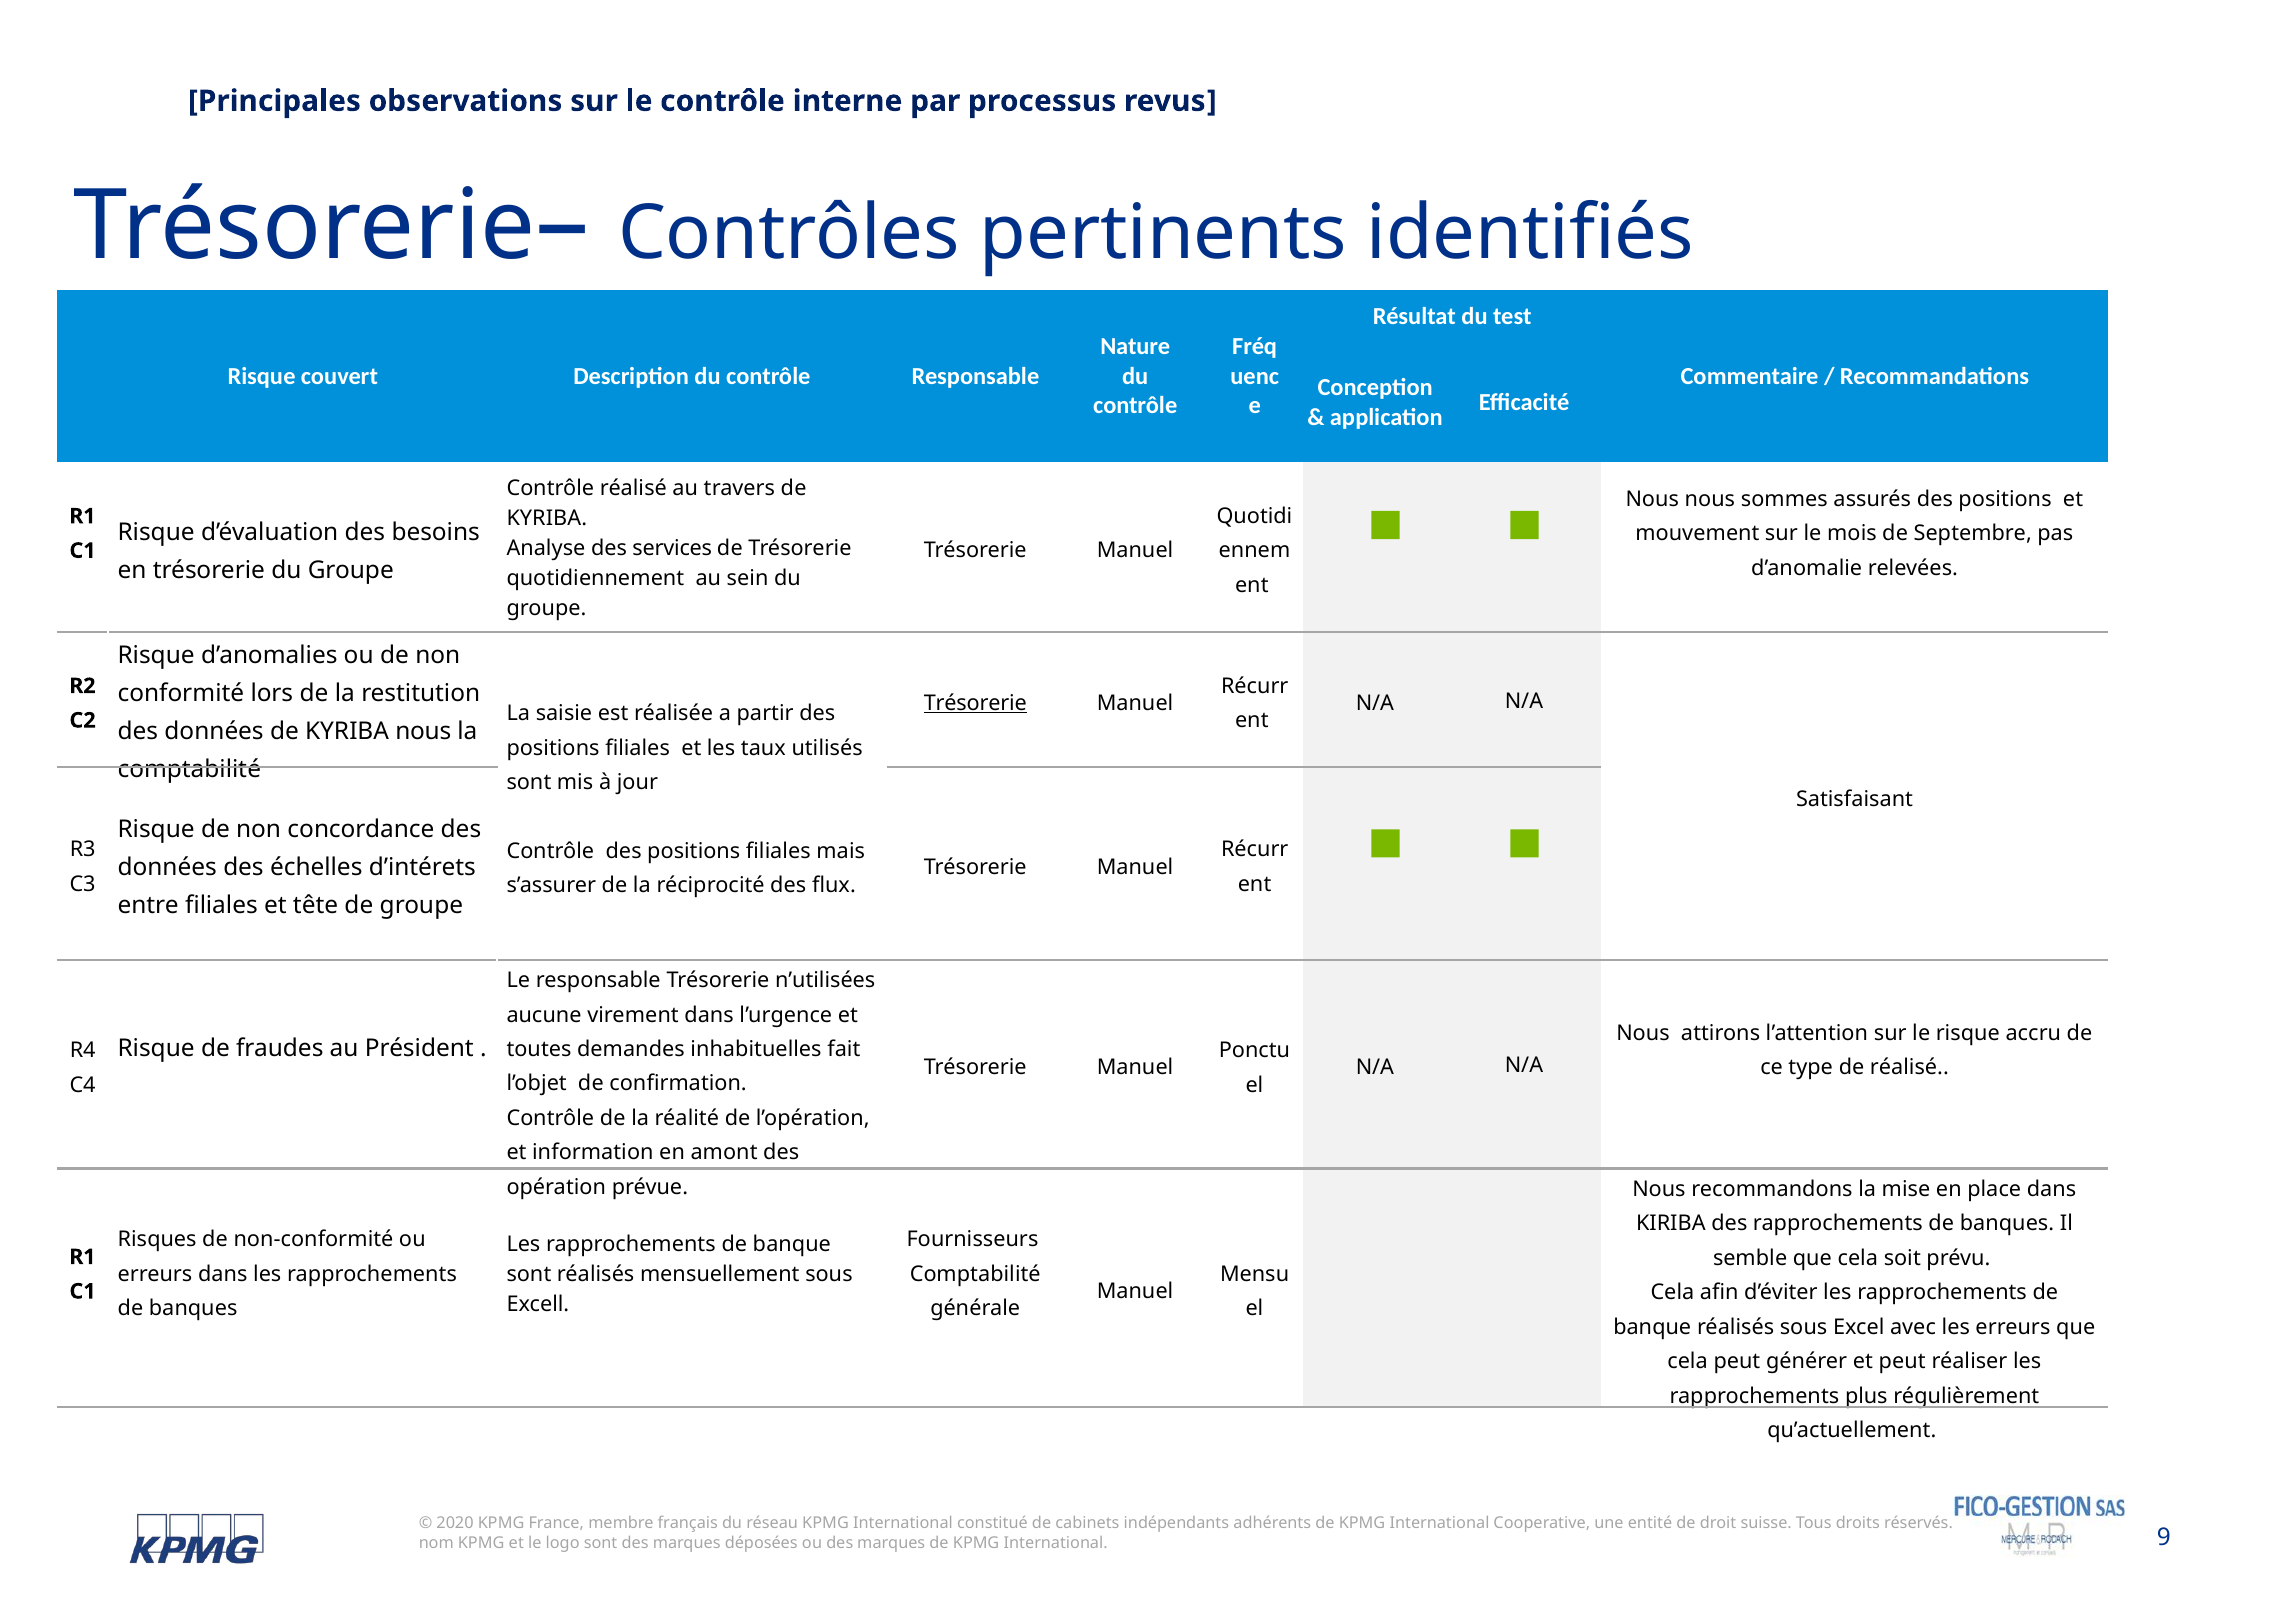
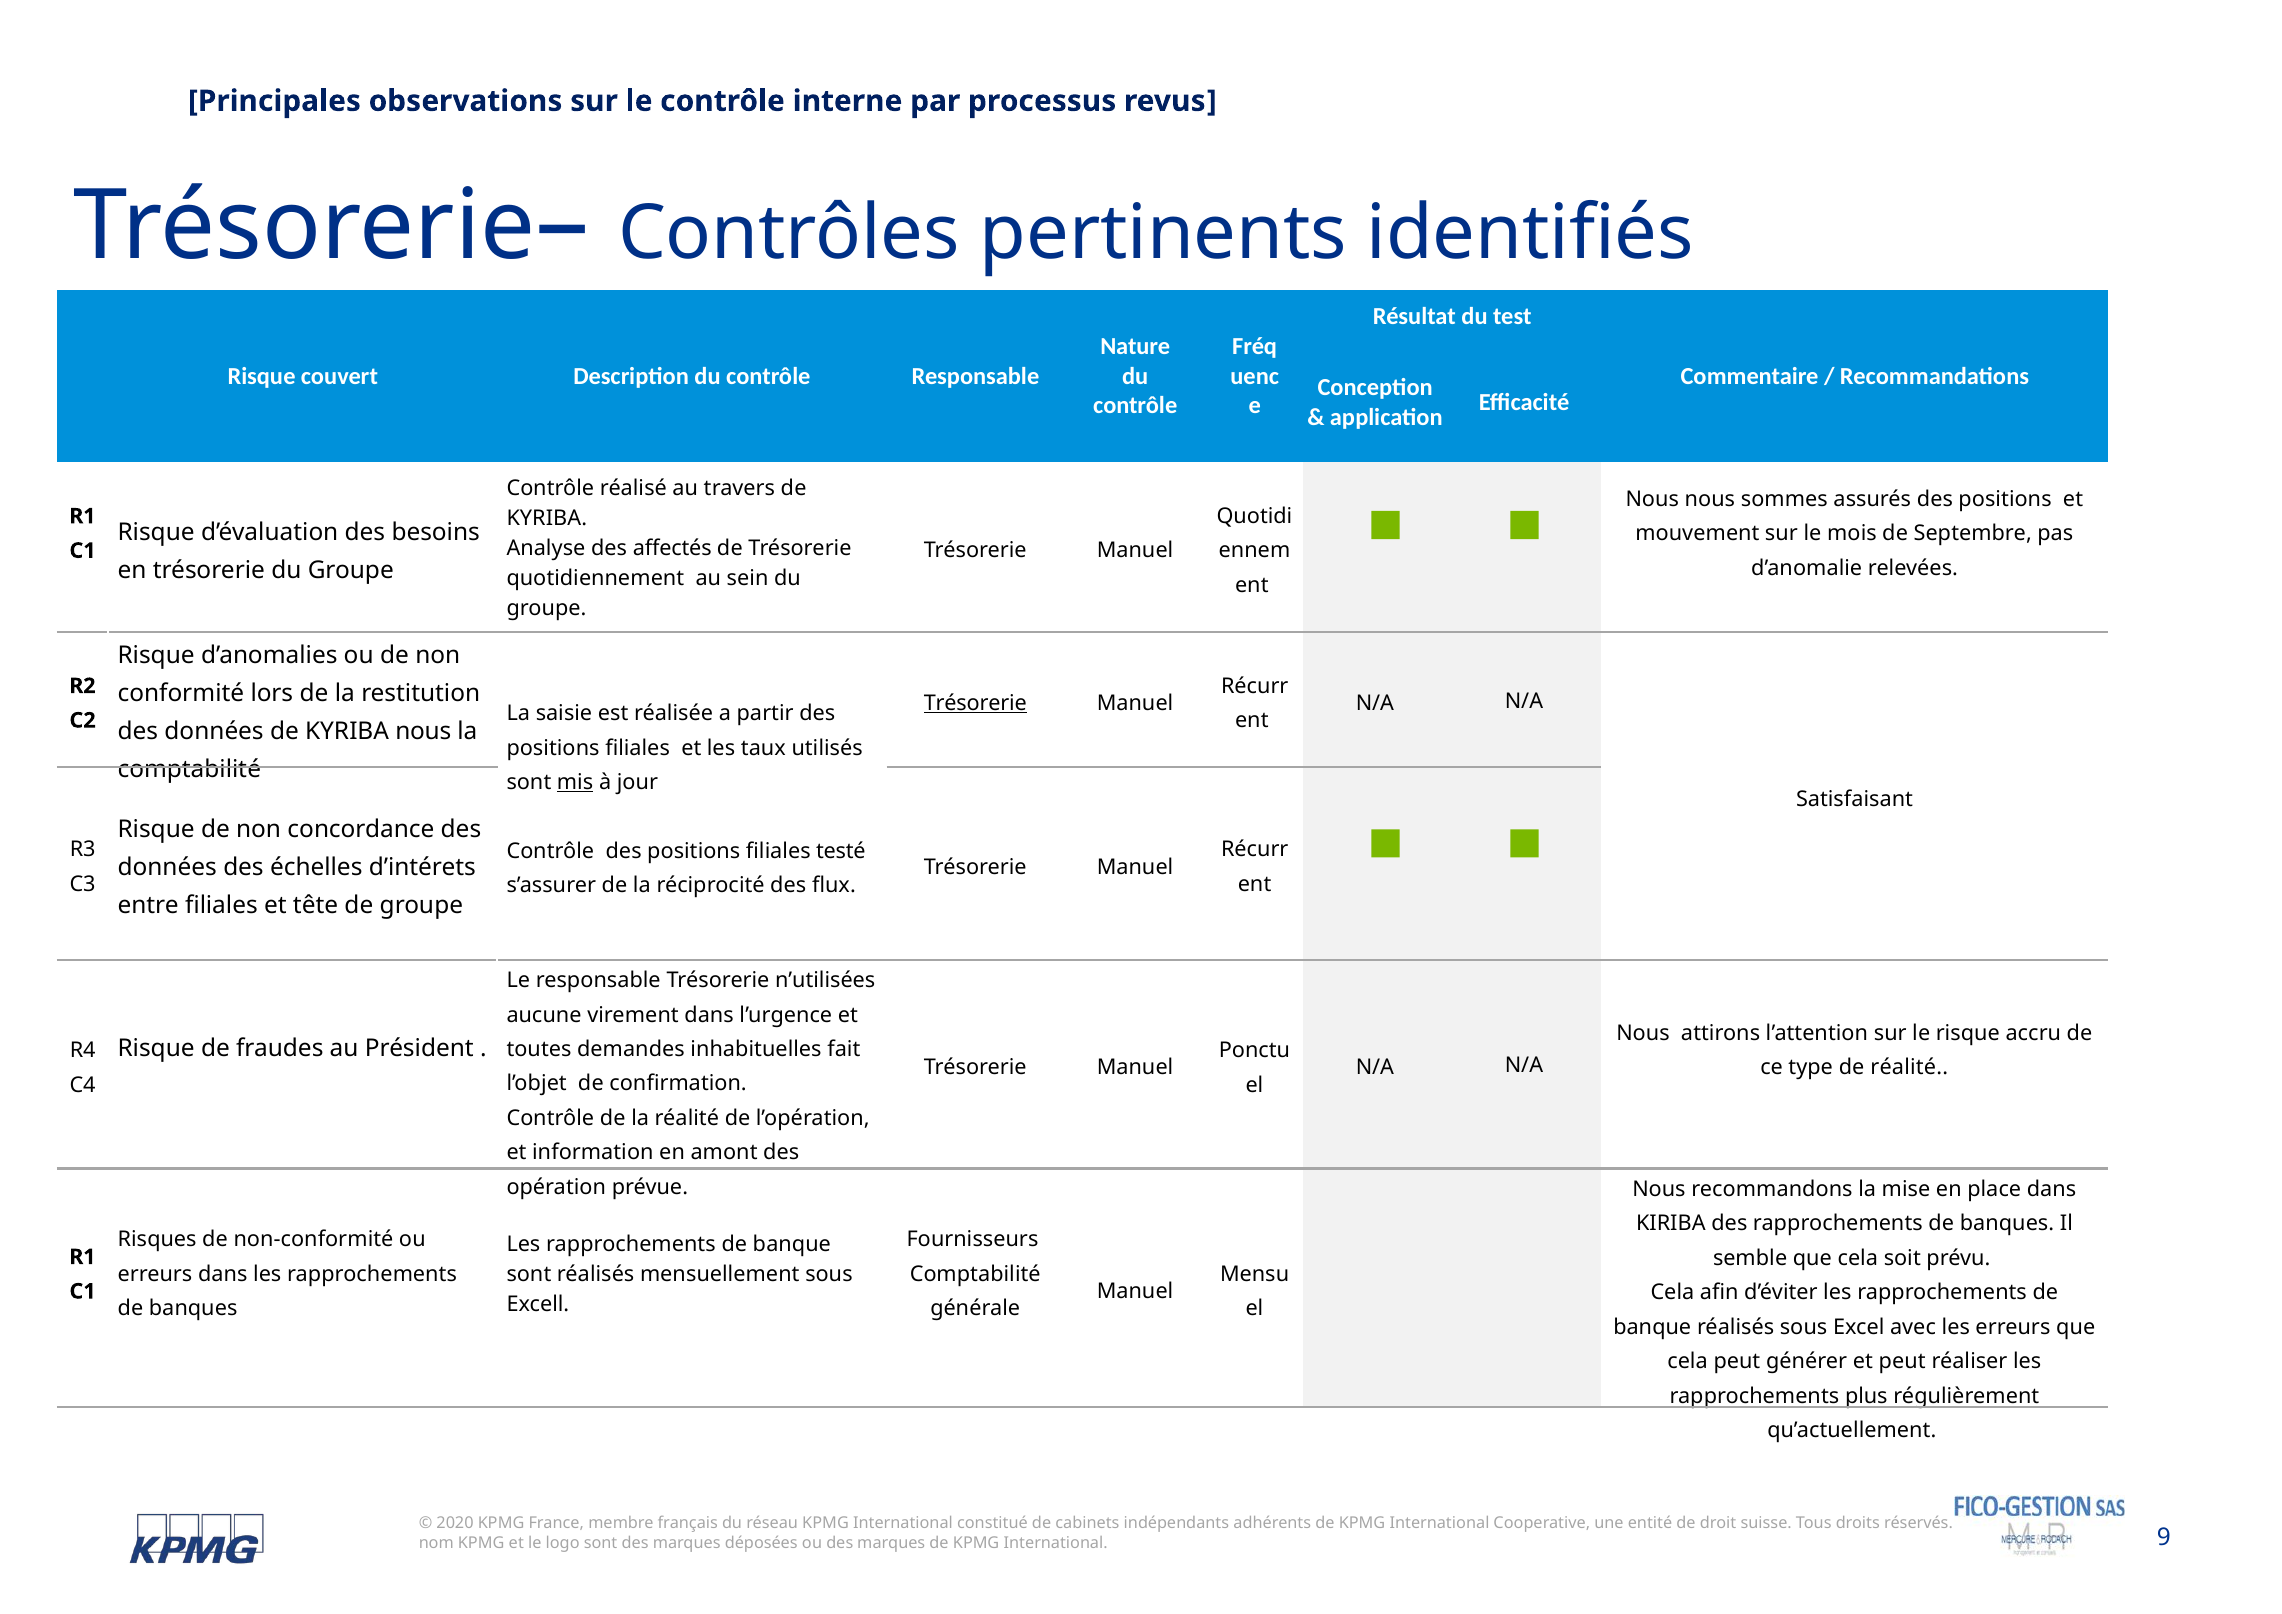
services: services -> affectés
mis underline: none -> present
mais: mais -> testé
de réalisé: réalisé -> réalité
